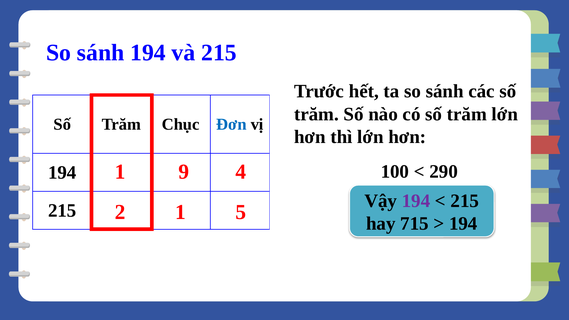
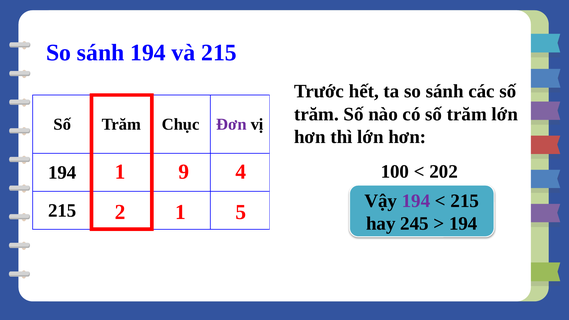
Đơn colour: blue -> purple
290: 290 -> 202
715: 715 -> 245
